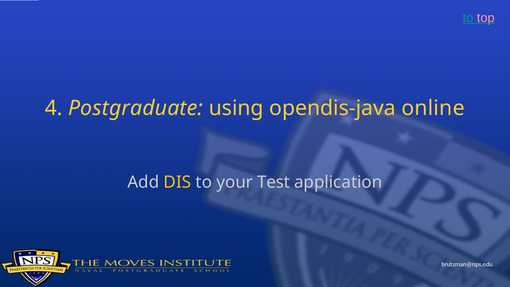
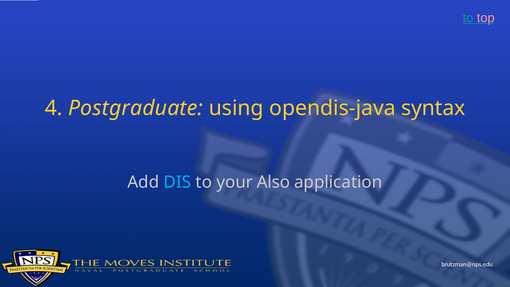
online: online -> syntax
DIS colour: yellow -> light blue
Test: Test -> Also
